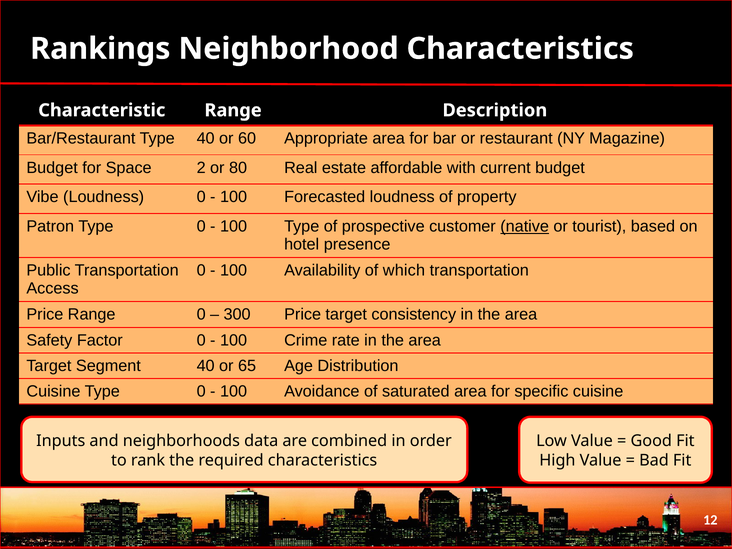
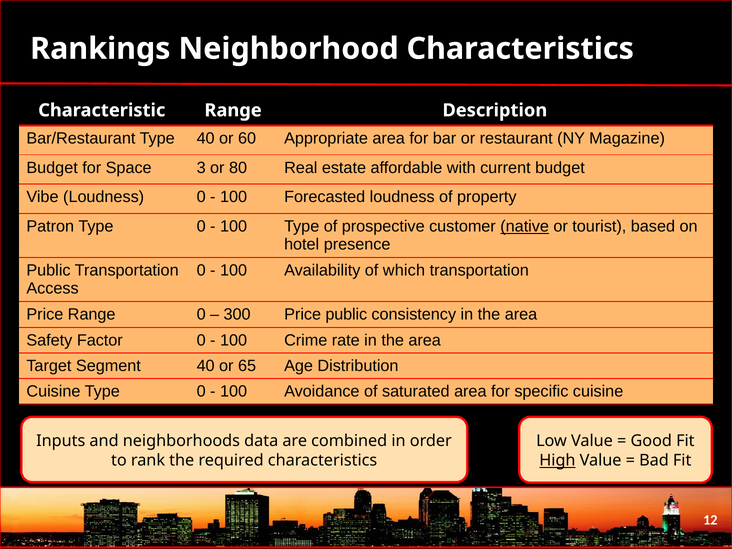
2: 2 -> 3
Price target: target -> public
High underline: none -> present
